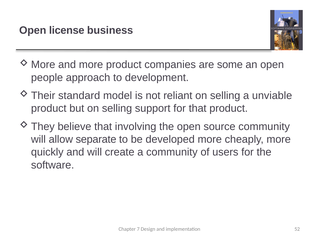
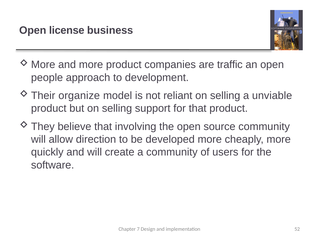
some: some -> traffic
standard: standard -> organize
separate: separate -> direction
